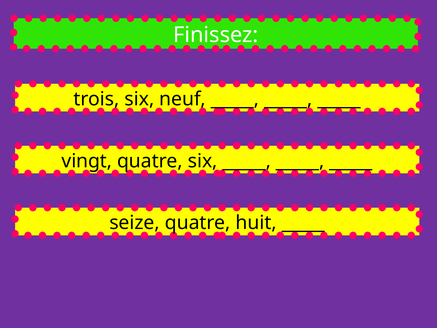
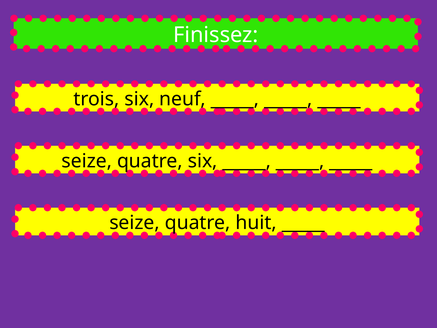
vingt at (87, 161): vingt -> seize
